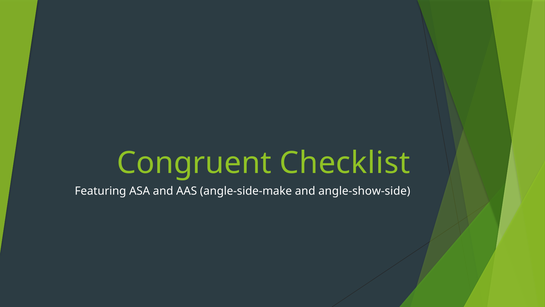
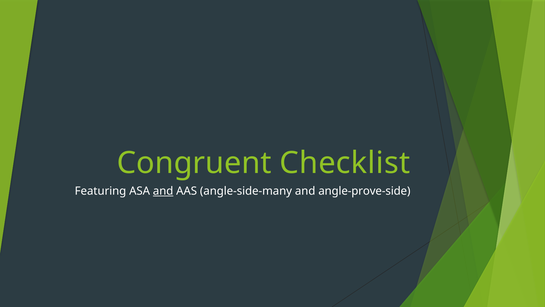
and at (163, 191) underline: none -> present
angle-side-make: angle-side-make -> angle-side-many
angle-show-side: angle-show-side -> angle-prove-side
